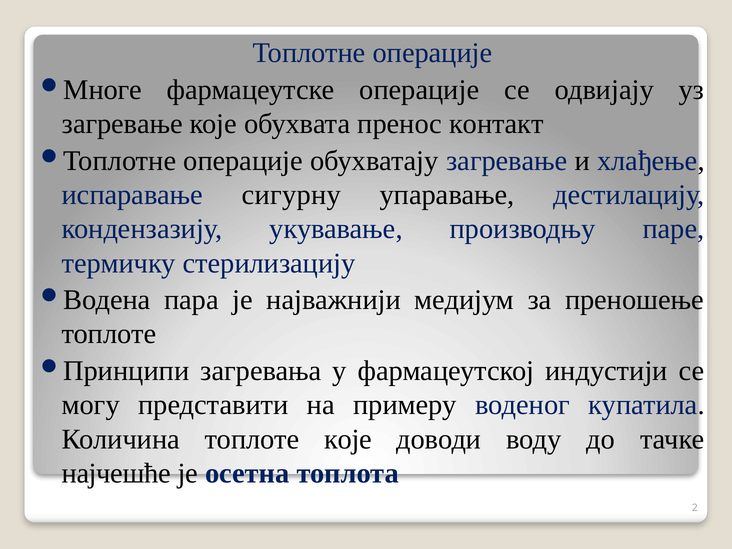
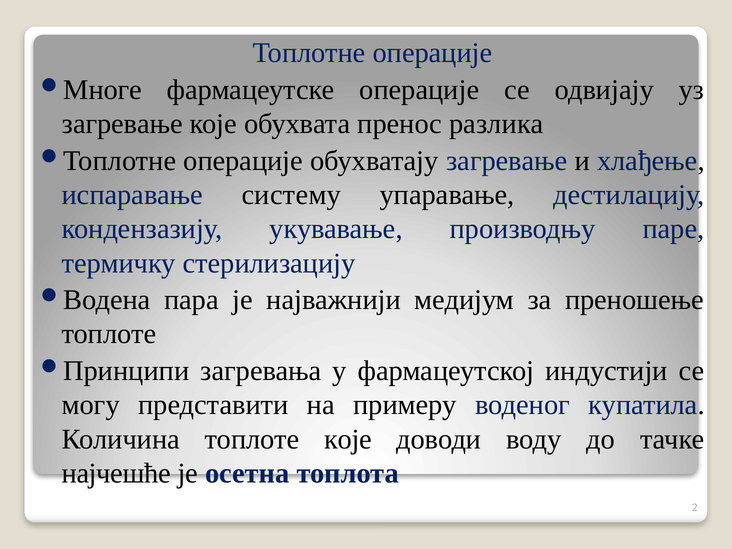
контакт: контакт -> разлика
сигурну: сигурну -> систему
